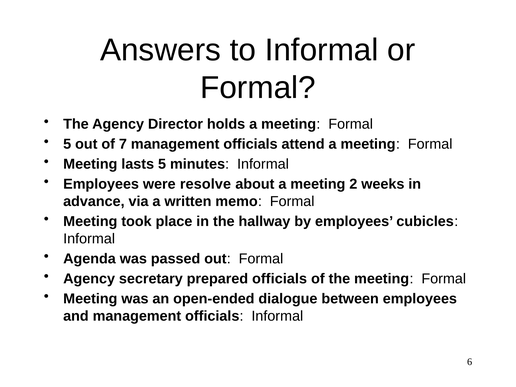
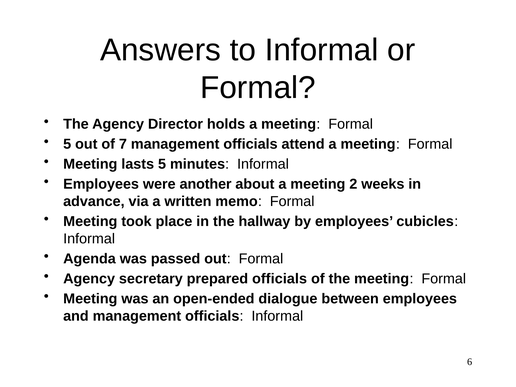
resolve: resolve -> another
